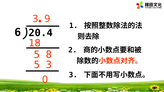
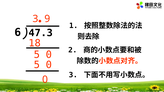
20.4: 20.4 -> 47.3
8 at (49, 55): 8 -> 0
3 at (49, 65): 3 -> 0
